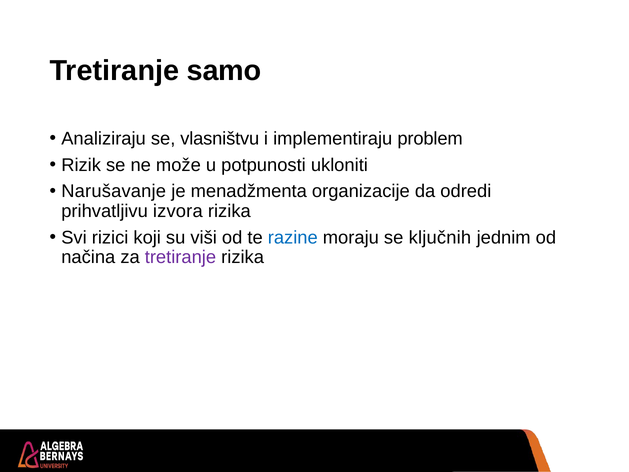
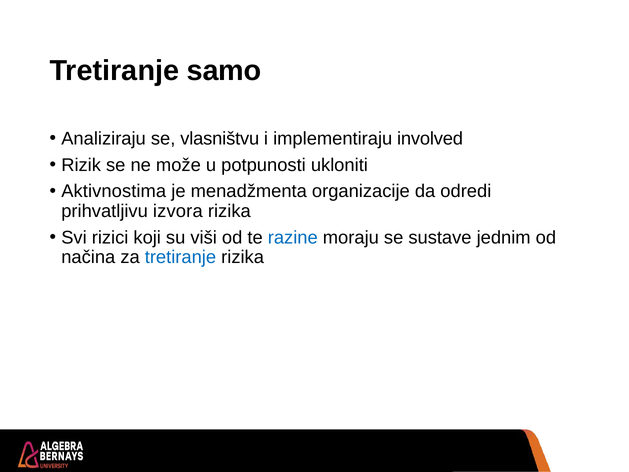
problem: problem -> involved
Narušavanje: Narušavanje -> Aktivnostima
ključnih: ključnih -> sustave
tretiranje at (180, 257) colour: purple -> blue
